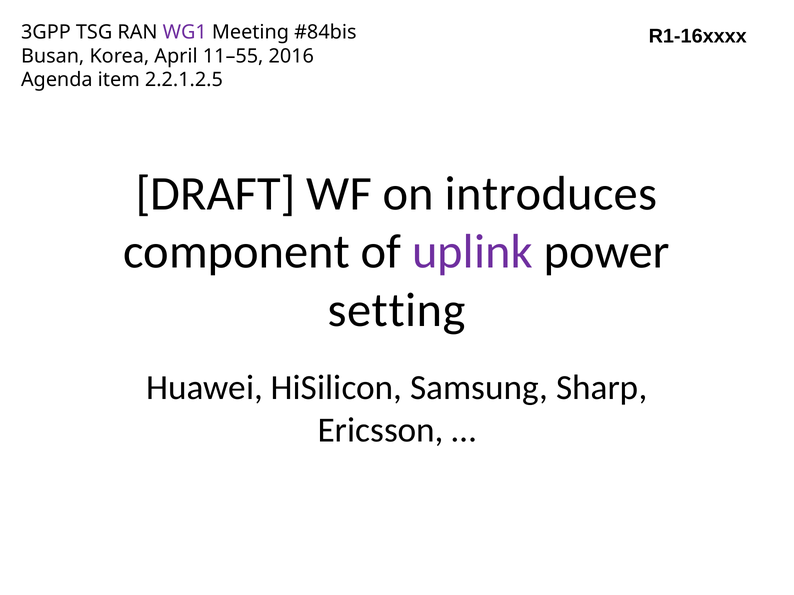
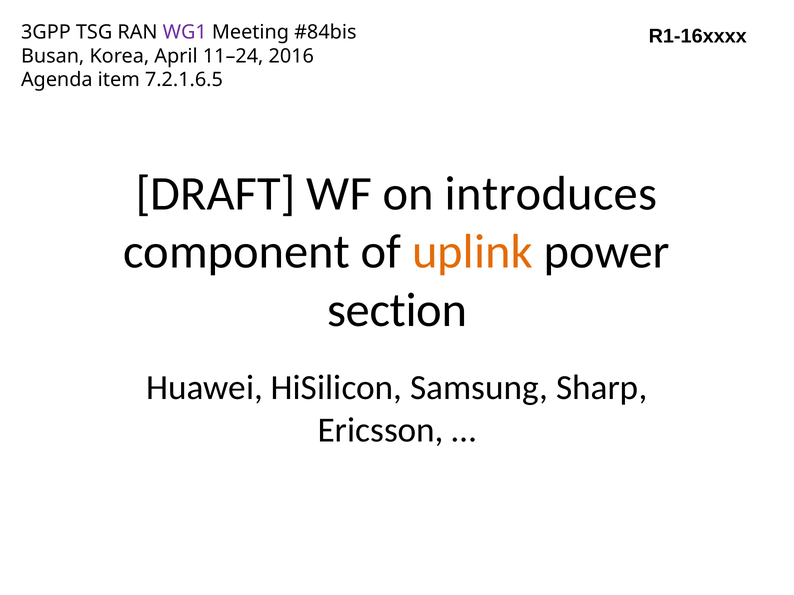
11–55: 11–55 -> 11–24
2.2.1.2.5: 2.2.1.2.5 -> 7.2.1.6.5
uplink colour: purple -> orange
setting: setting -> section
